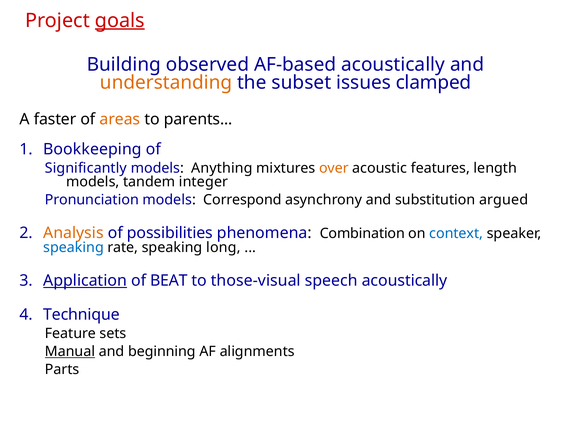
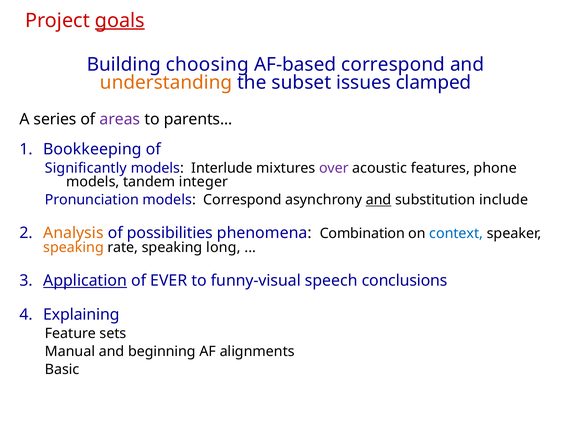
observed: observed -> choosing
AF-based acoustically: acoustically -> correspond
faster: faster -> series
areas colour: orange -> purple
Anything: Anything -> Interlude
over colour: orange -> purple
length: length -> phone
and at (379, 200) underline: none -> present
argued: argued -> include
speaking at (74, 248) colour: blue -> orange
BEAT: BEAT -> EVER
those-visual: those-visual -> funny-visual
speech acoustically: acoustically -> conclusions
Technique: Technique -> Explaining
Manual underline: present -> none
Parts: Parts -> Basic
